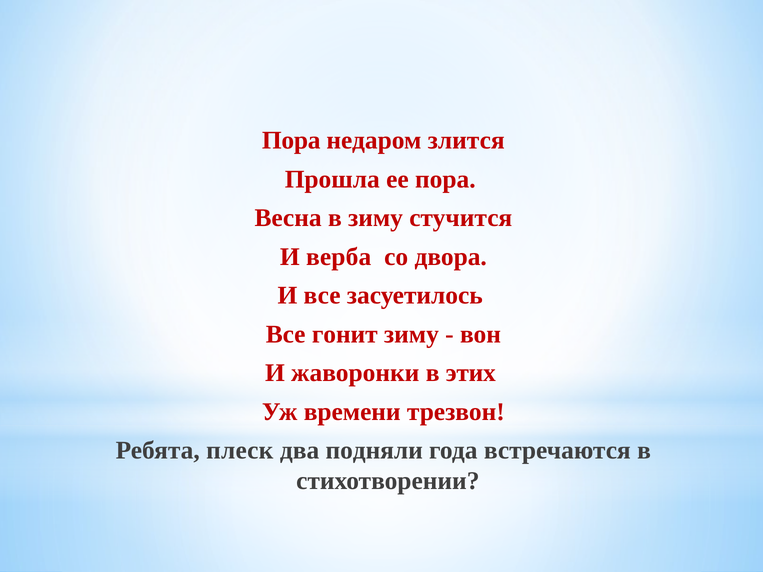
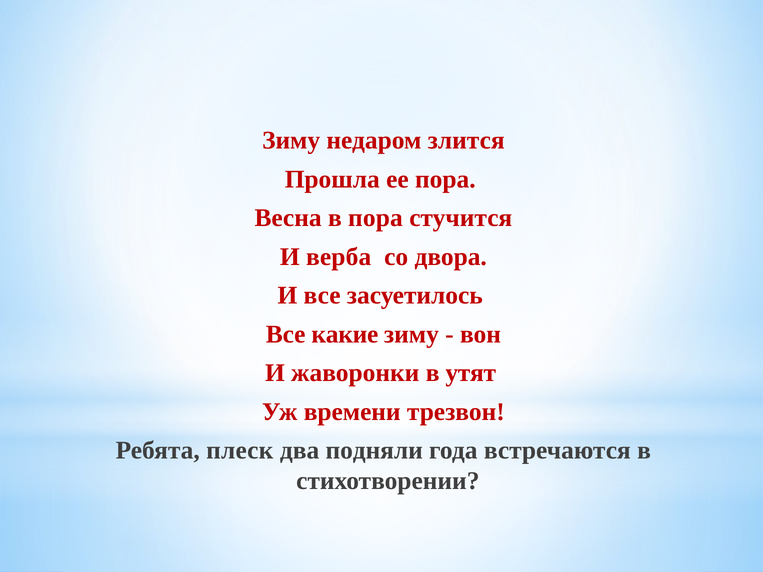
Пора at (291, 141): Пора -> Зиму
в зиму: зиму -> пора
гонит: гонит -> какие
этих: этих -> утят
